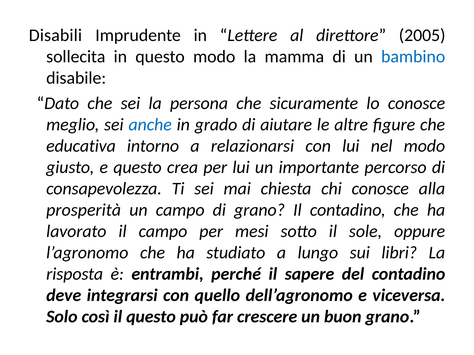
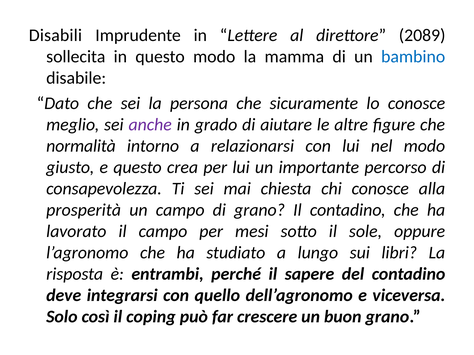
2005: 2005 -> 2089
anche colour: blue -> purple
educativa: educativa -> normalità
il questo: questo -> coping
